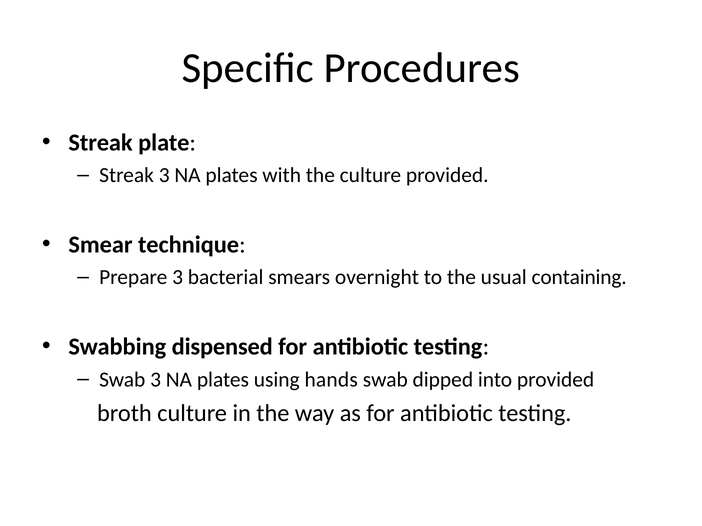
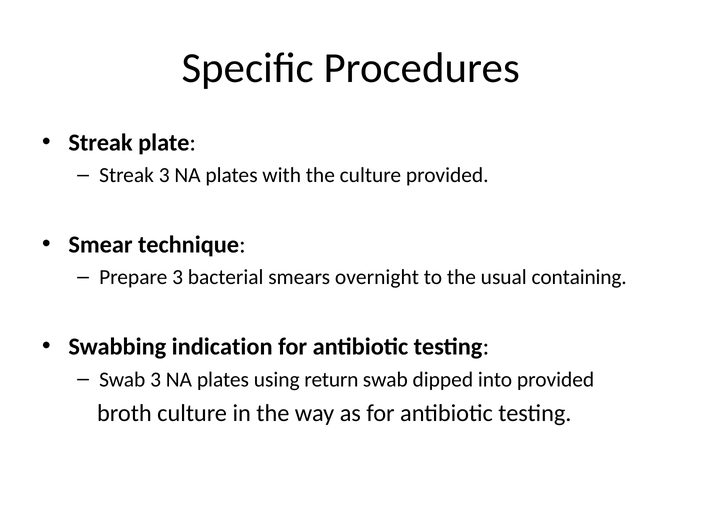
dispensed: dispensed -> indication
hands: hands -> return
